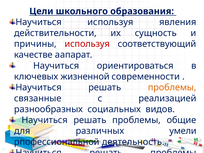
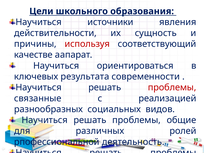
Научиться используя: используя -> источники
жизненной: жизненной -> результата
проблемы at (172, 87) colour: orange -> red
умели: умели -> ролей
